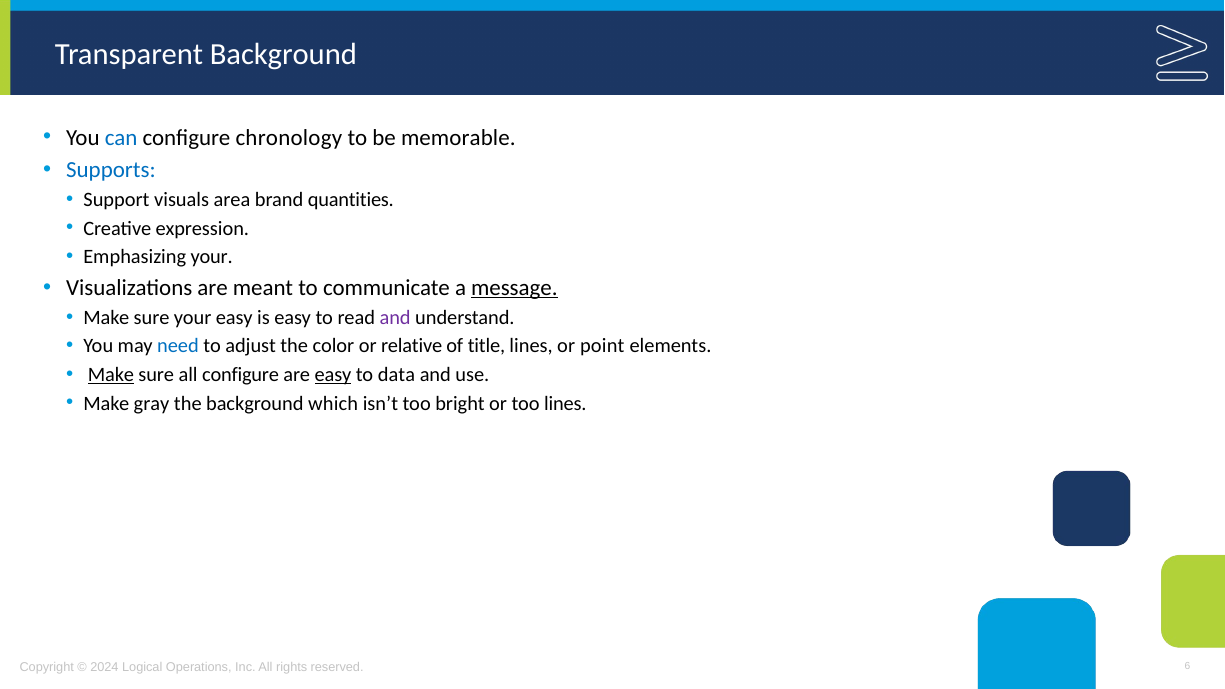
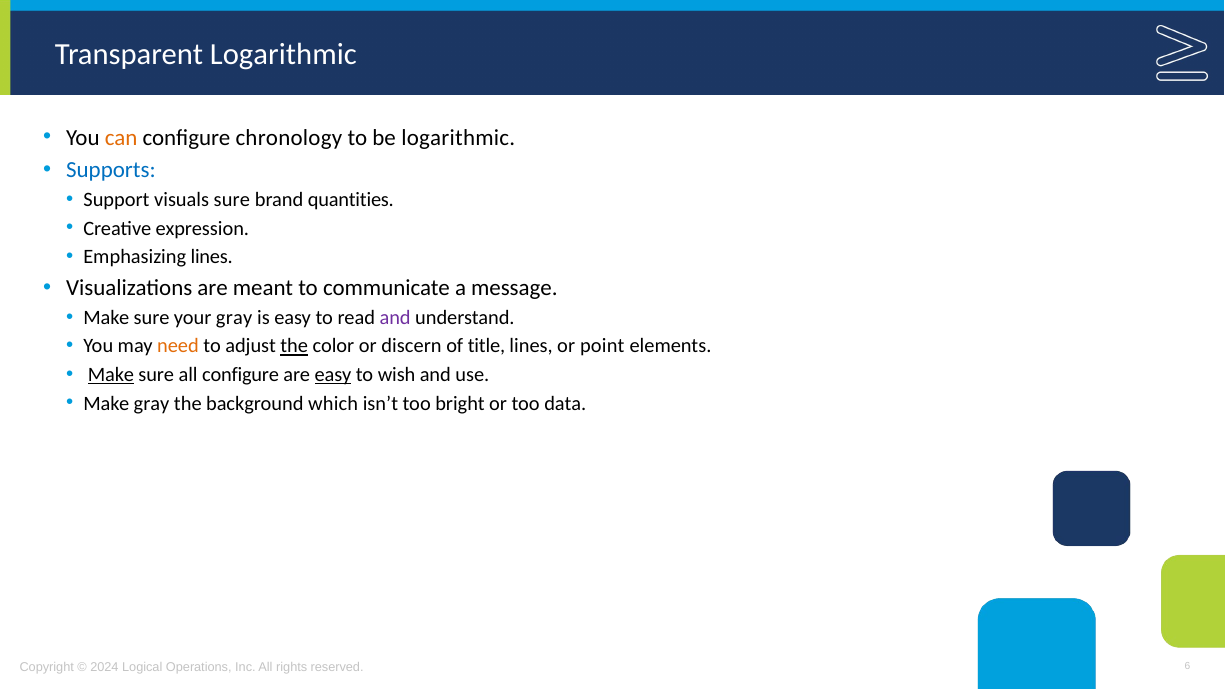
Transparent Background: Background -> Logarithmic
can colour: blue -> orange
be memorable: memorable -> logarithmic
visuals area: area -> sure
Emphasizing your: your -> lines
message underline: present -> none
your easy: easy -> gray
need colour: blue -> orange
the at (294, 346) underline: none -> present
relative: relative -> discern
data: data -> wish
too lines: lines -> data
